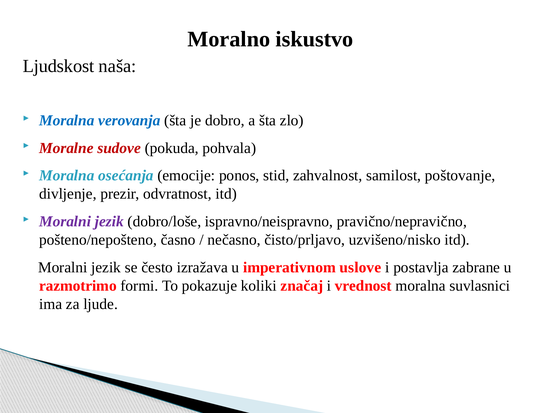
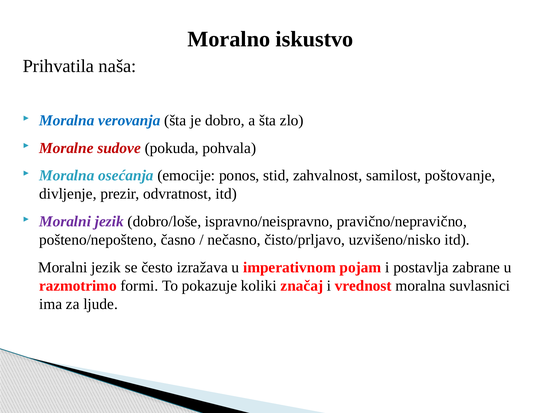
Ljudskost: Ljudskost -> Prihvatila
uslove: uslove -> pojam
